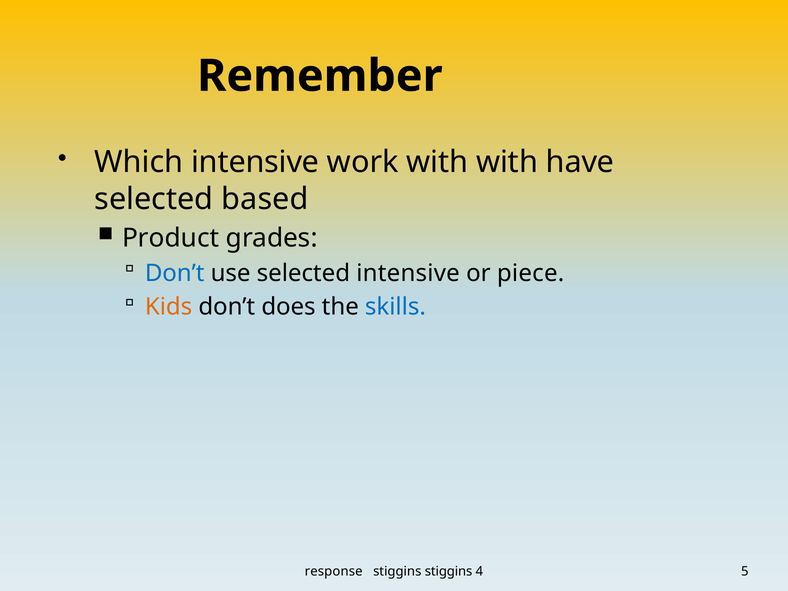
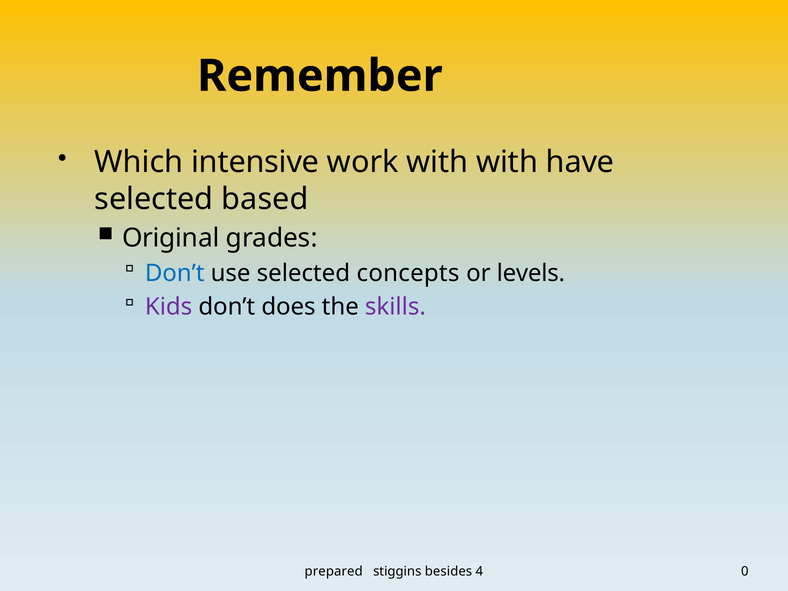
Product: Product -> Original
selected intensive: intensive -> concepts
piece: piece -> levels
Kids colour: orange -> purple
skills colour: blue -> purple
response: response -> prepared
stiggins stiggins: stiggins -> besides
5: 5 -> 0
